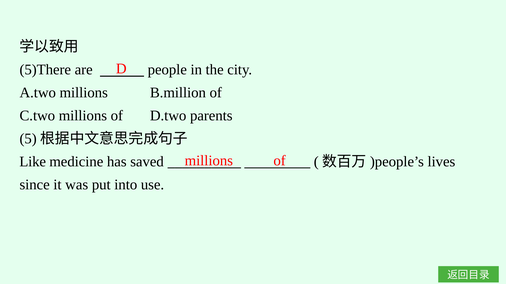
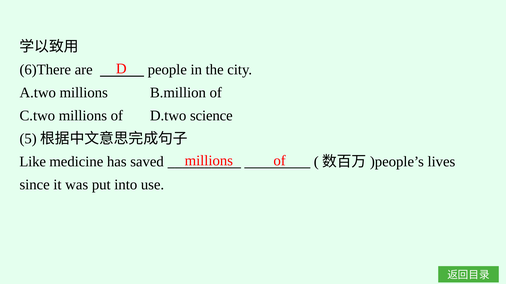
5)There: 5)There -> 6)There
parents: parents -> science
